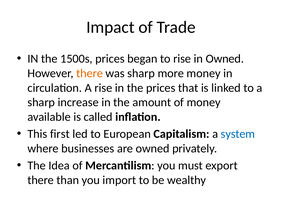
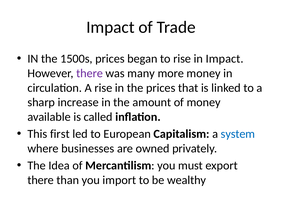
in Owned: Owned -> Impact
there at (90, 73) colour: orange -> purple
was sharp: sharp -> many
